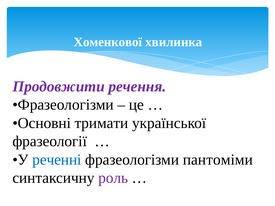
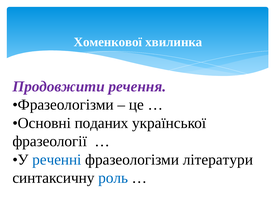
тримати: тримати -> поданих
пантоміми: пантоміми -> літератури
роль colour: purple -> blue
